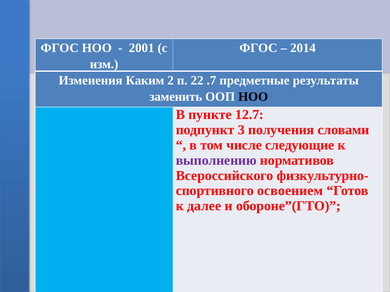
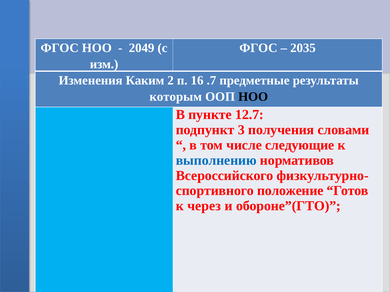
2001: 2001 -> 2049
2014: 2014 -> 2035
22: 22 -> 16
заменить: заменить -> которым
выполнению colour: purple -> blue
освоением: освоением -> положение
далее: далее -> через
